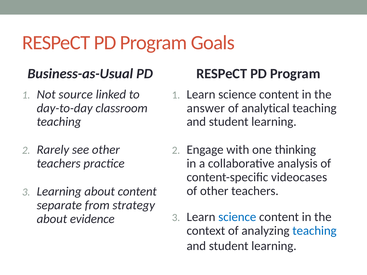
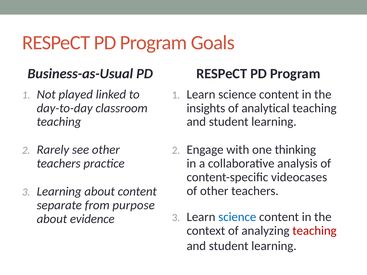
source: source -> played
answer: answer -> insights
strategy: strategy -> purpose
teaching at (315, 231) colour: blue -> red
